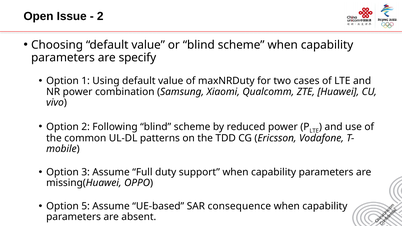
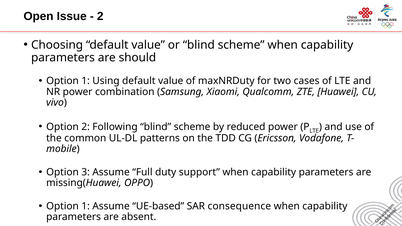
specify: specify -> should
5 at (86, 206): 5 -> 1
